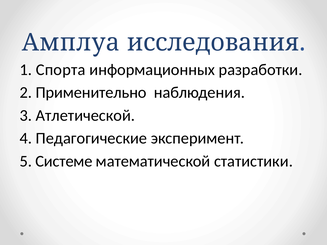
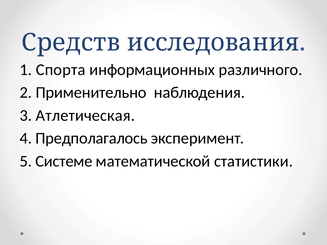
Амплуа: Амплуа -> Средств
разработки: разработки -> различного
Атлетической: Атлетической -> Атлетическая
Педагогические: Педагогические -> Предполагалось
